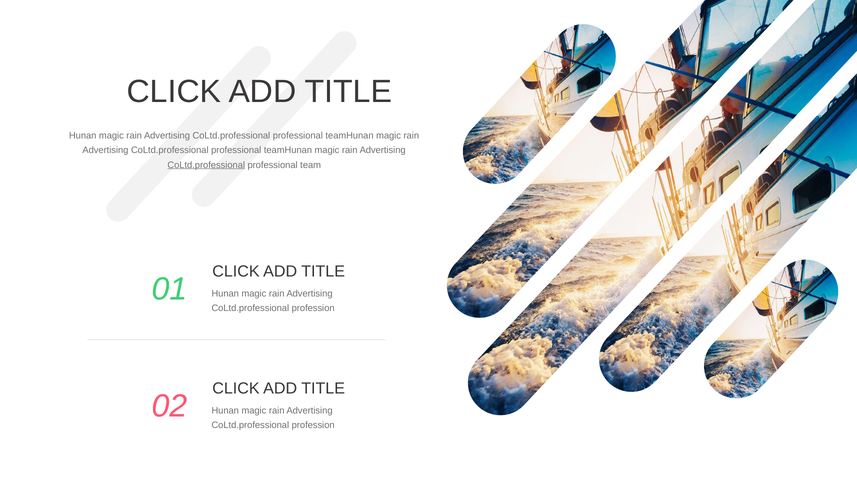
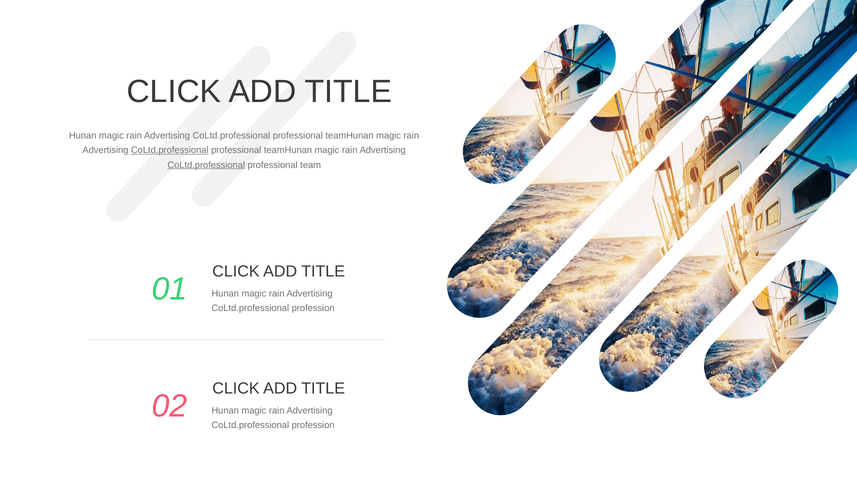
CoLtd.professional at (170, 150) underline: none -> present
